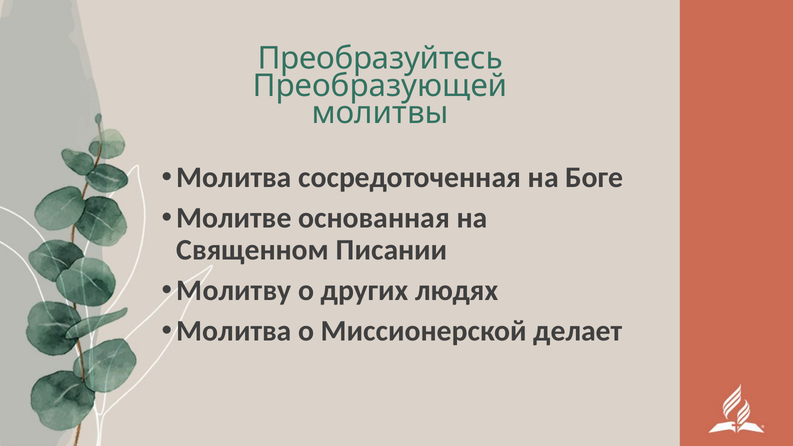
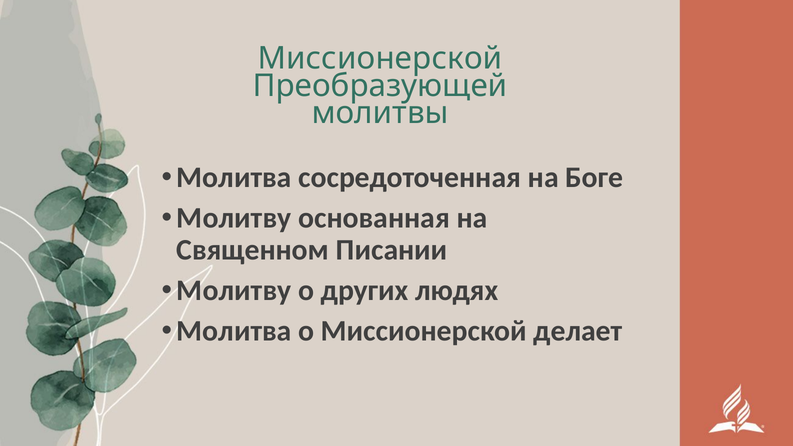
Преобразуйтесь at (380, 59): Преобразуйтесь -> Миссионерской
Молитве at (234, 218): Молитве -> Молитву
